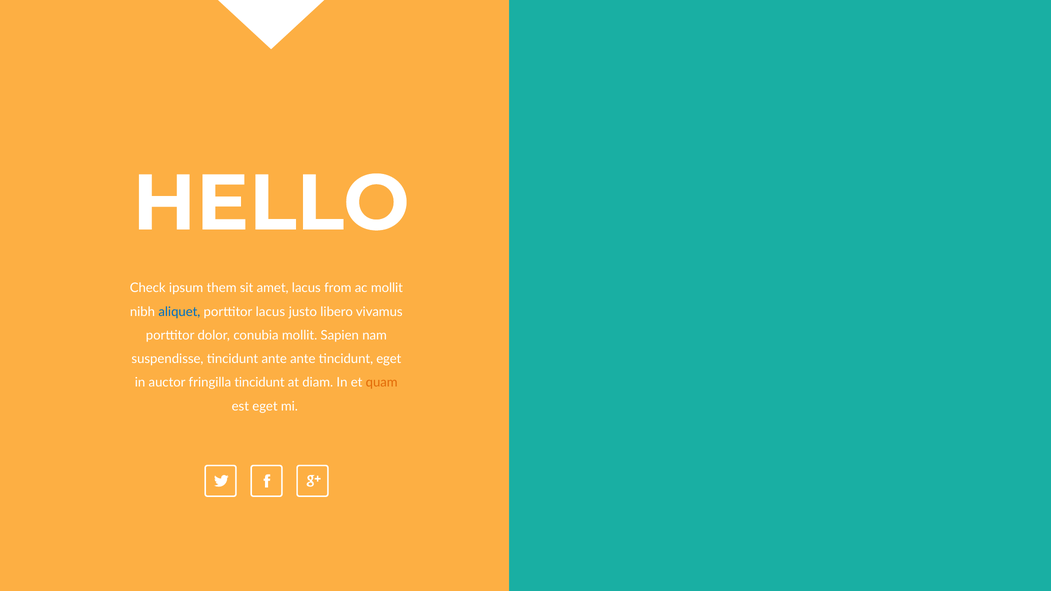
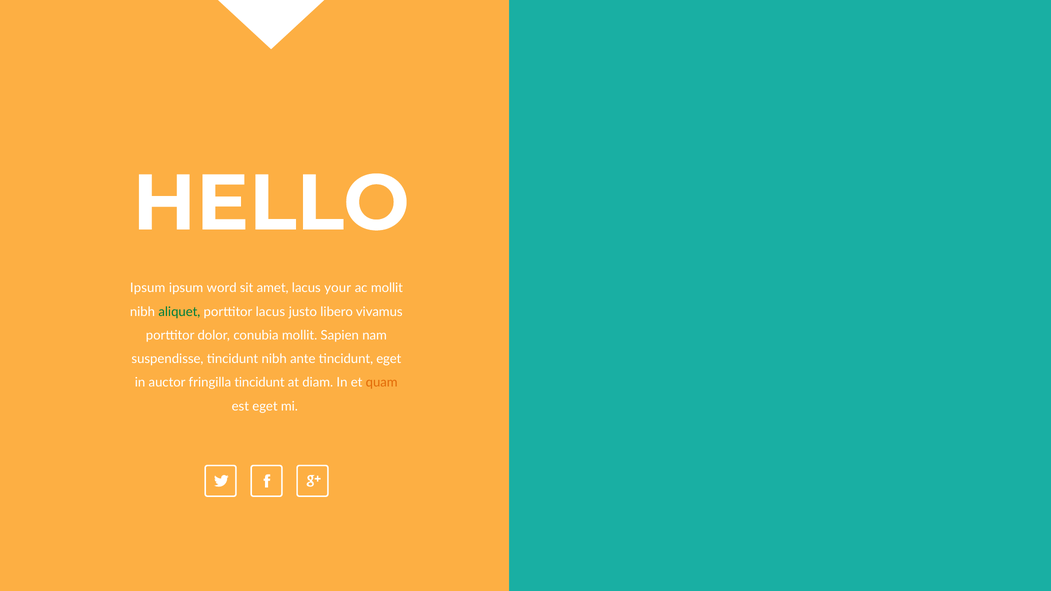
Check at (148, 288): Check -> Ipsum
them: them -> word
from: from -> your
aliquet colour: blue -> green
tincidunt ante: ante -> nibh
